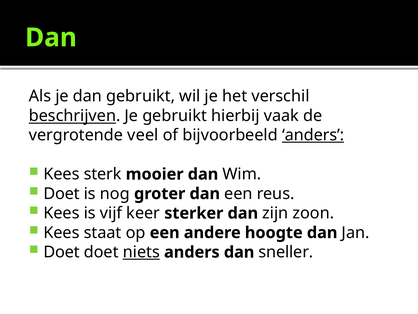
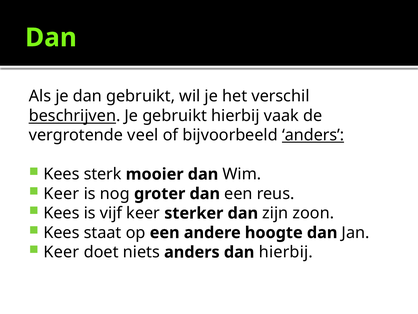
Doet at (62, 193): Doet -> Keer
Doet at (62, 252): Doet -> Keer
niets underline: present -> none
dan sneller: sneller -> hierbij
